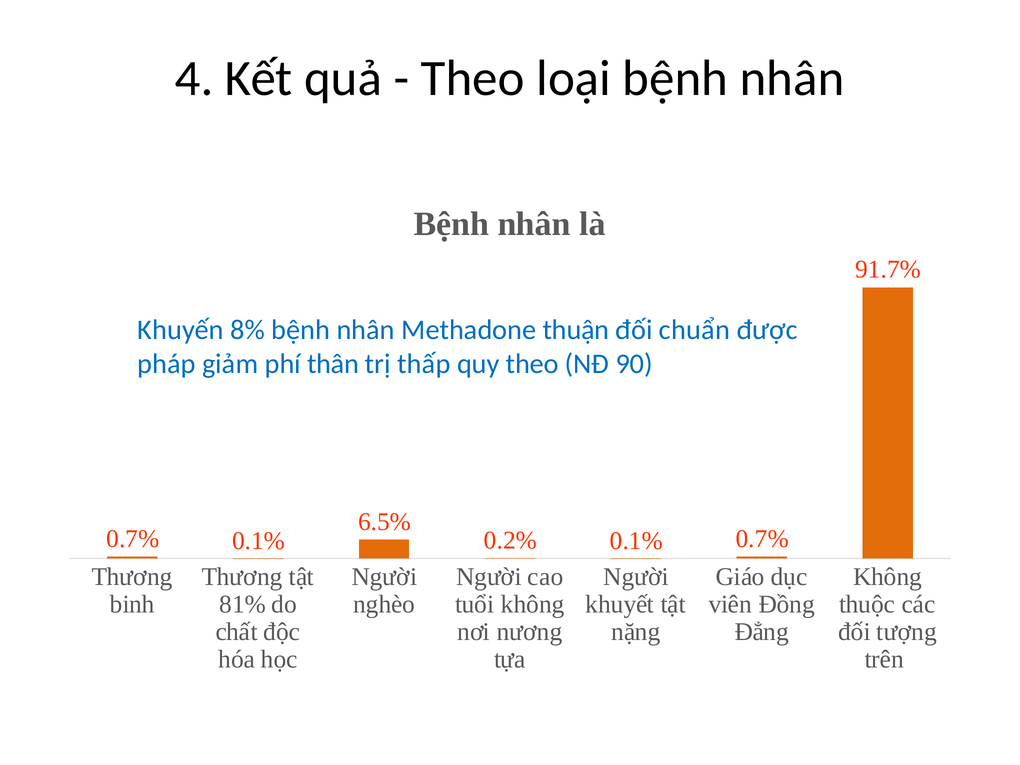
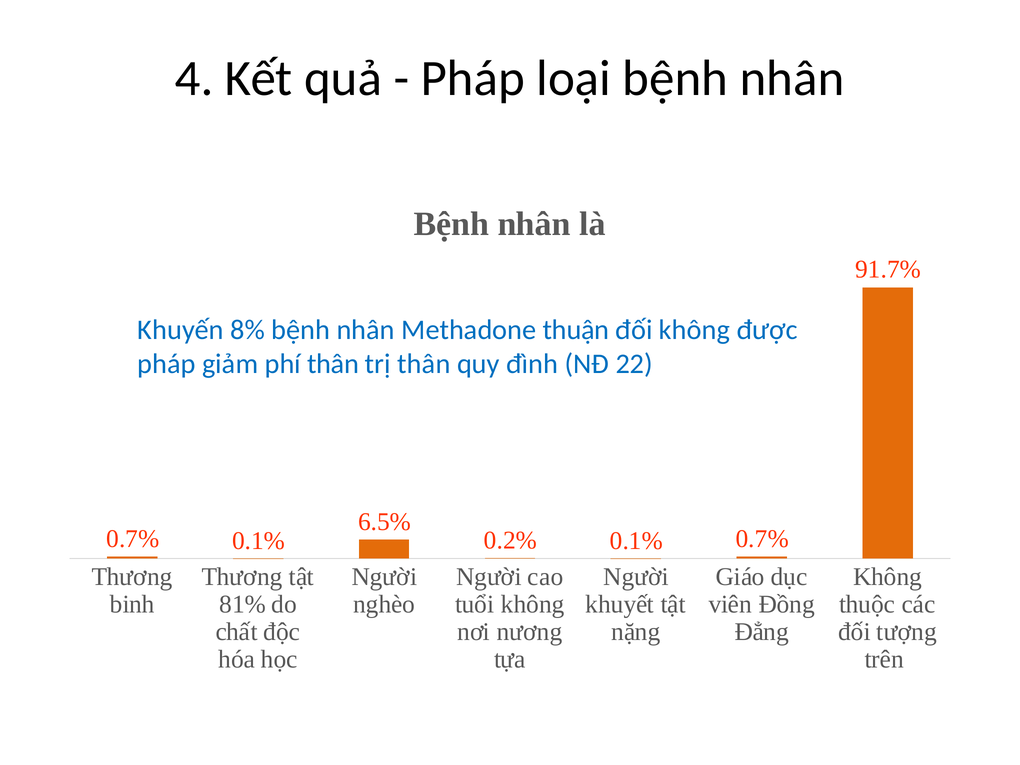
Theo at (473, 78): Theo -> Pháp
đối chuẩn: chuẩn -> không
trị thấp: thấp -> thân
quy theo: theo -> đình
90: 90 -> 22
